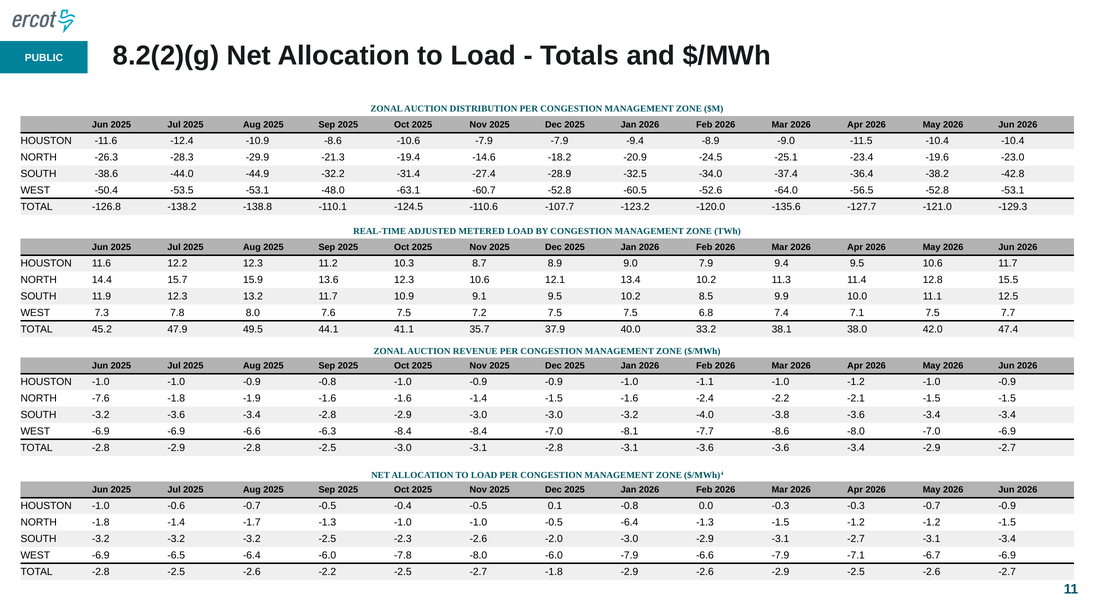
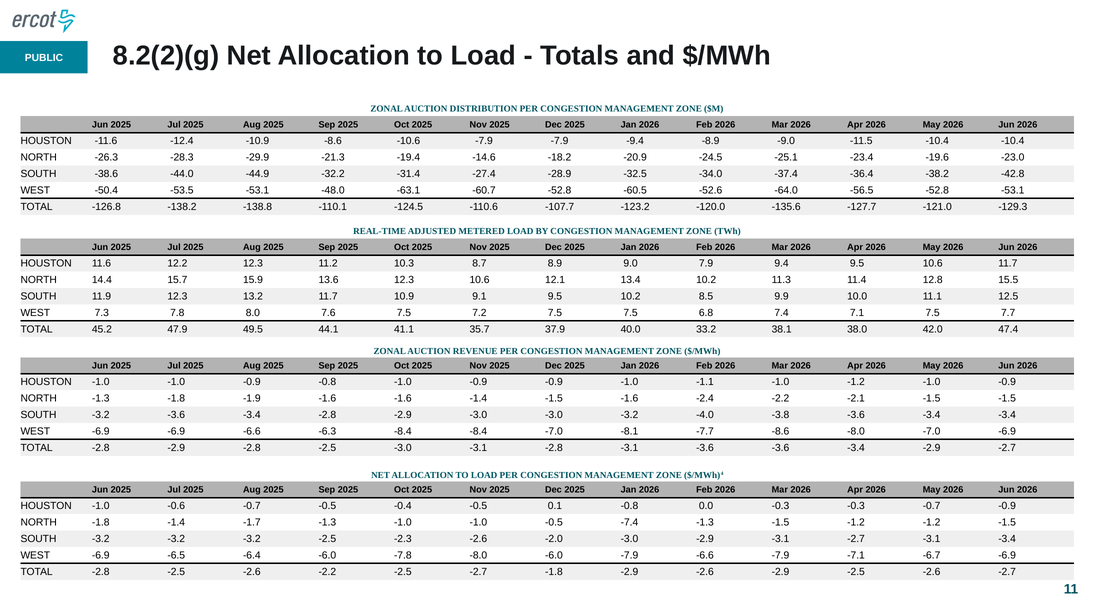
NORTH -7.6: -7.6 -> -1.3
-0.5 -6.4: -6.4 -> -7.4
